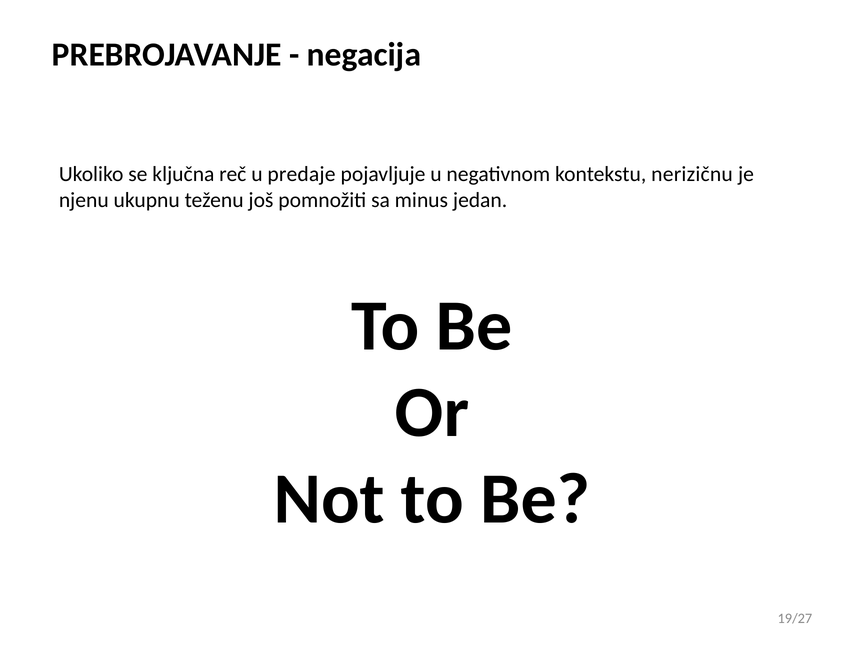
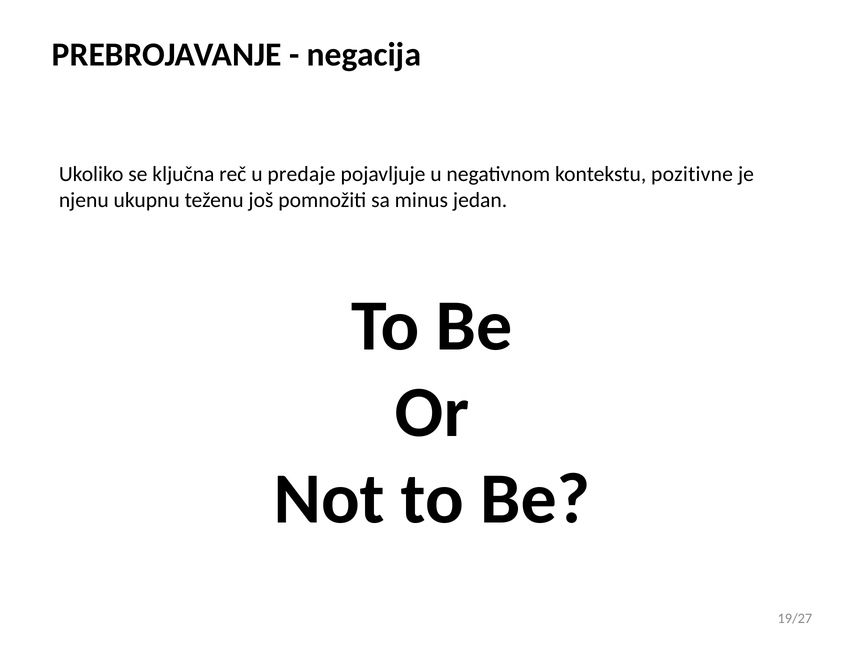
nerizičnu: nerizičnu -> pozitivne
